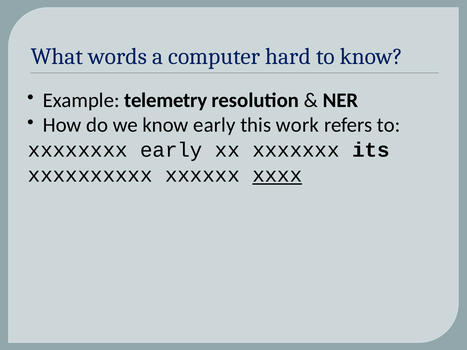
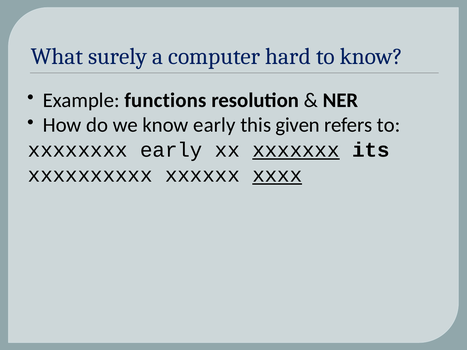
words: words -> surely
telemetry: telemetry -> functions
work: work -> given
xxxxxxx underline: none -> present
